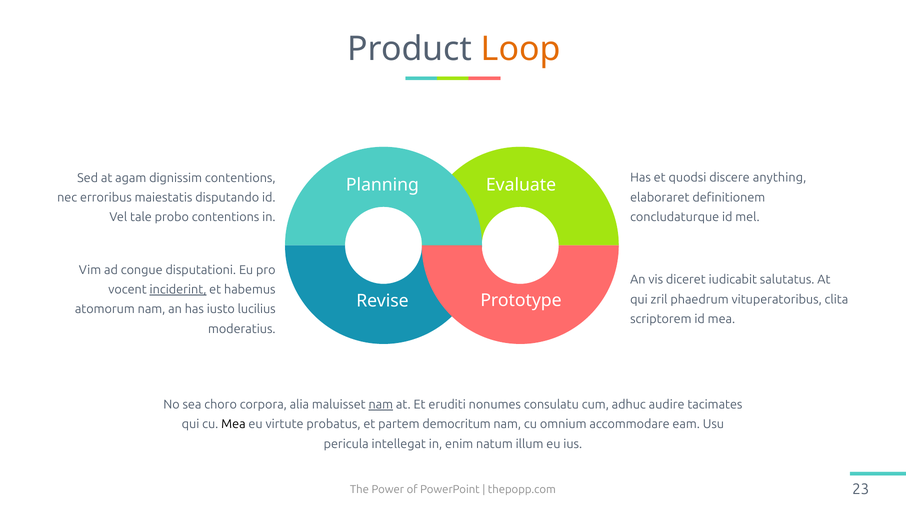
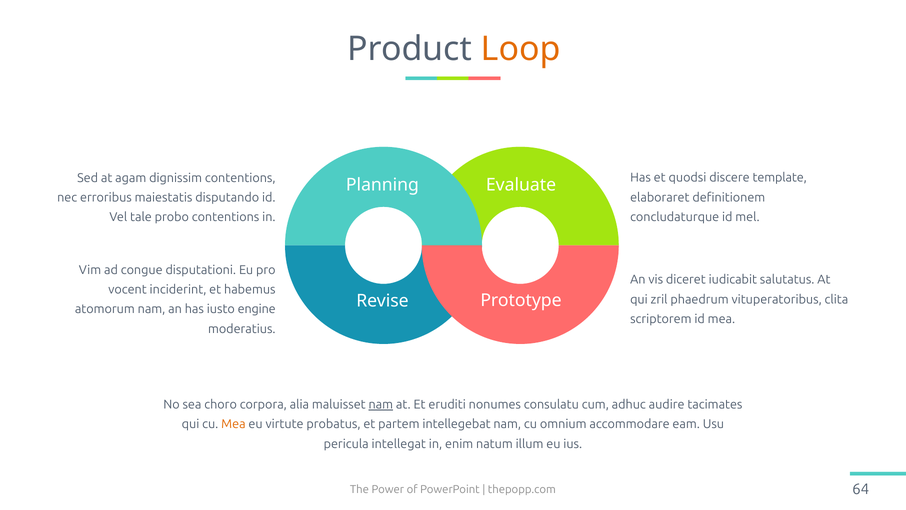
anything: anything -> template
inciderint underline: present -> none
lucilius: lucilius -> engine
Mea at (233, 424) colour: black -> orange
democritum: democritum -> intellegebat
23: 23 -> 64
